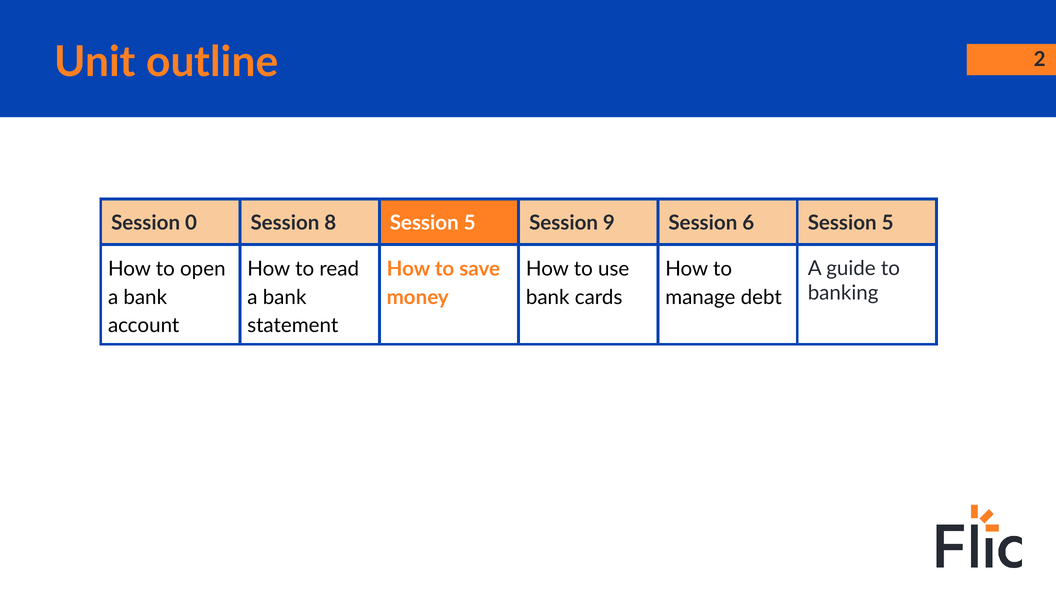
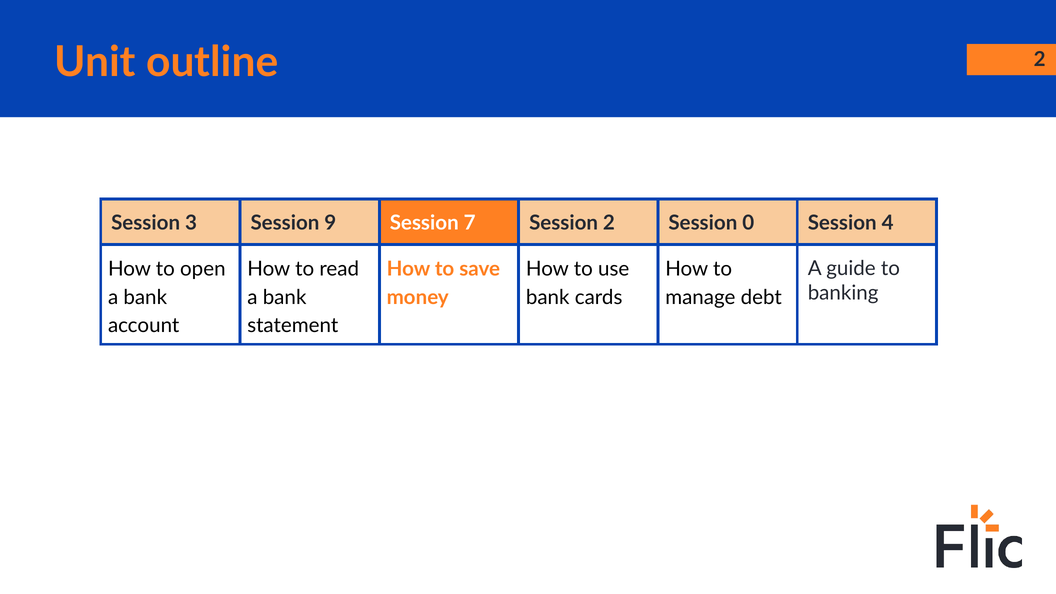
0: 0 -> 3
8: 8 -> 9
5 at (470, 223): 5 -> 7
Session 9: 9 -> 2
6: 6 -> 0
5 at (888, 223): 5 -> 4
